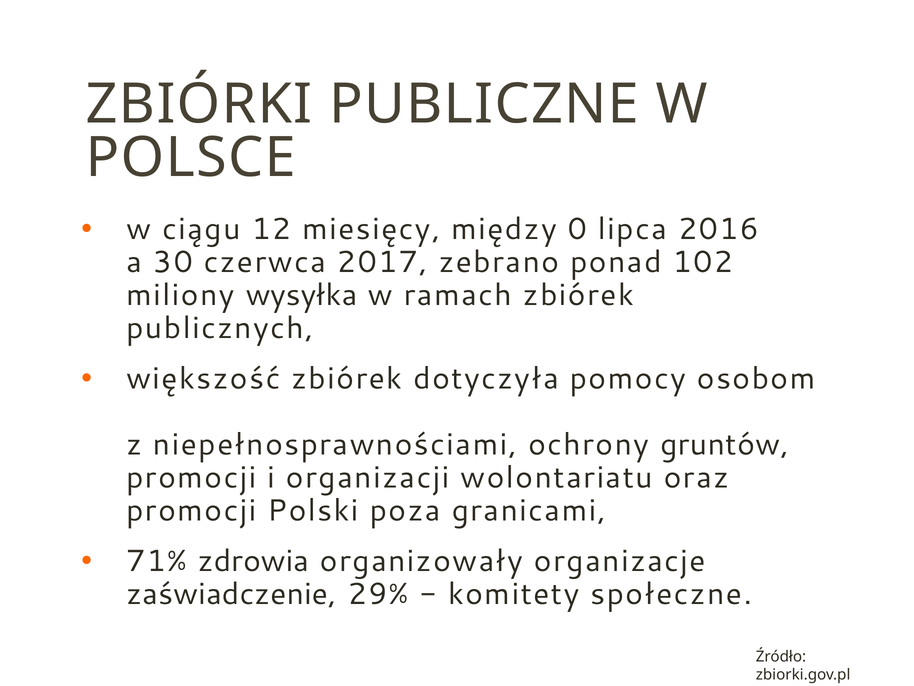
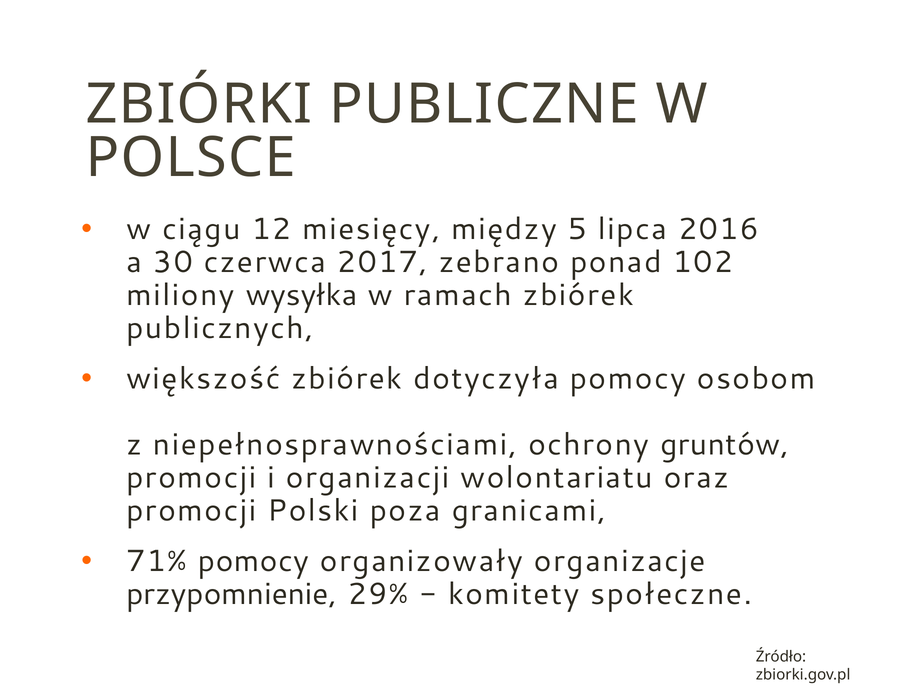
0: 0 -> 5
71% zdrowia: zdrowia -> pomocy
zaświadczenie: zaświadczenie -> przypomnienie
